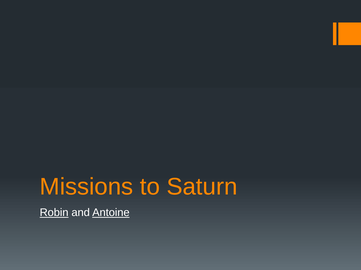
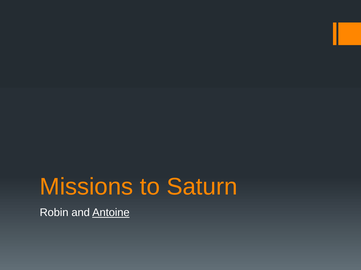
Robin underline: present -> none
